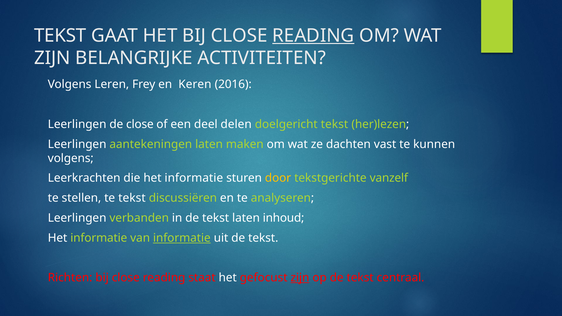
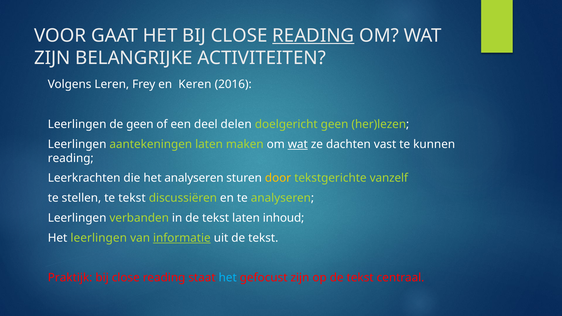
TEKST at (60, 36): TEKST -> VOOR
de close: close -> geen
doelgericht tekst: tekst -> geen
wat at (298, 144) underline: none -> present
volgens at (71, 158): volgens -> reading
die het informatie: informatie -> analyseren
informatie at (99, 238): informatie -> leerlingen
Richten: Richten -> Praktijk
het at (228, 278) colour: white -> light blue
zijn at (300, 278) underline: present -> none
